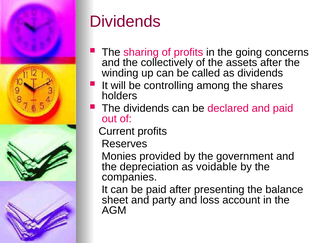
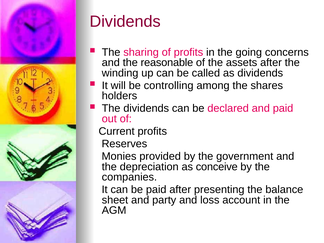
collectively: collectively -> reasonable
voidable: voidable -> conceive
